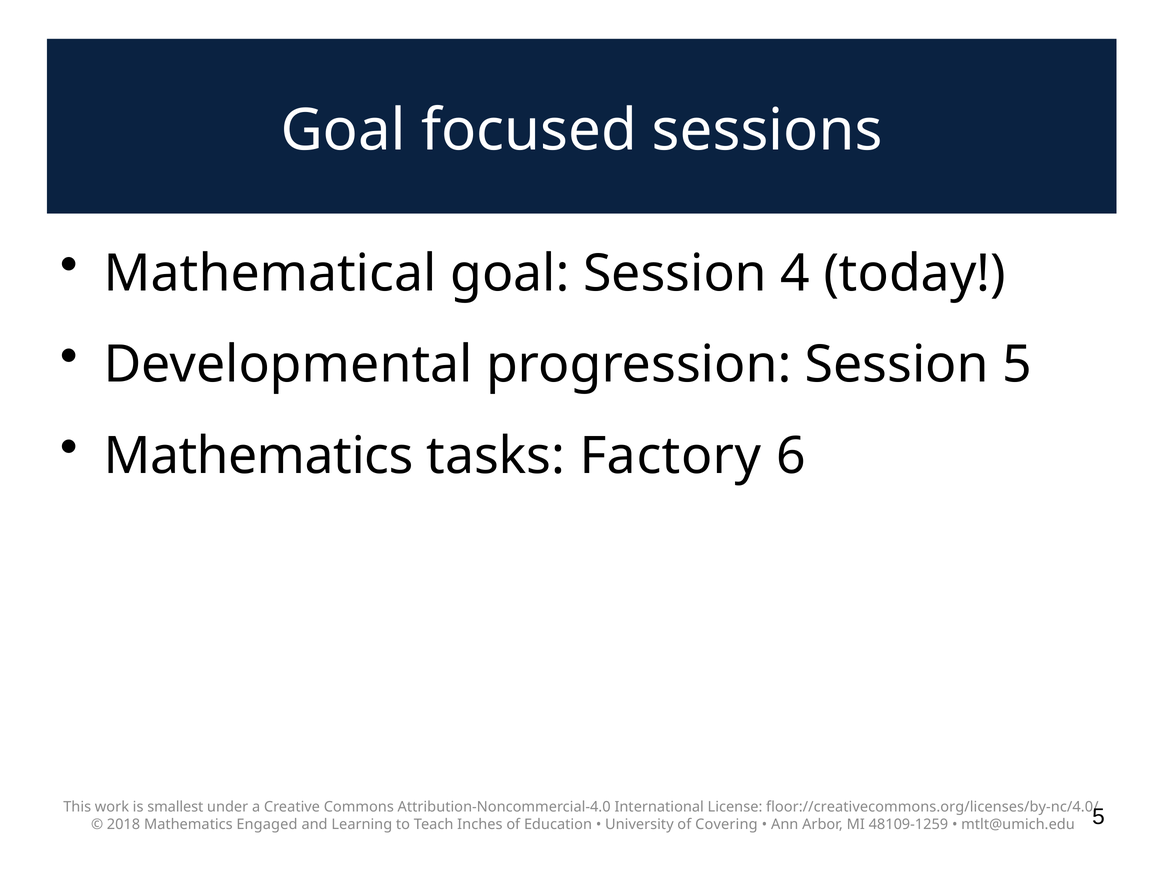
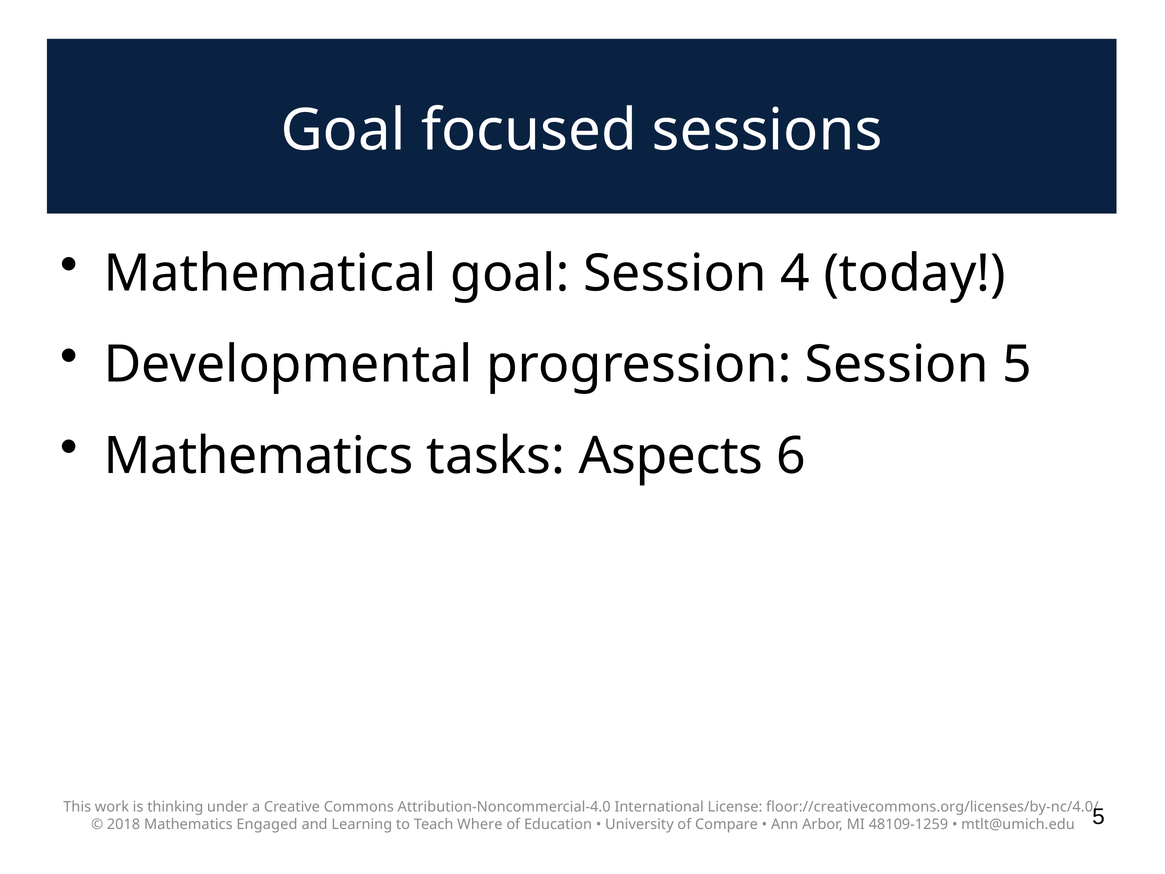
Factory: Factory -> Aspects
smallest: smallest -> thinking
Inches: Inches -> Where
Covering: Covering -> Compare
